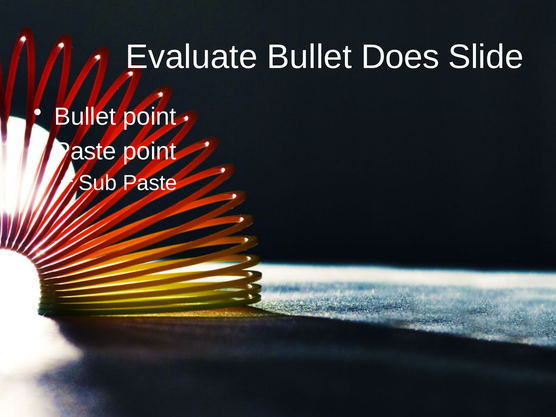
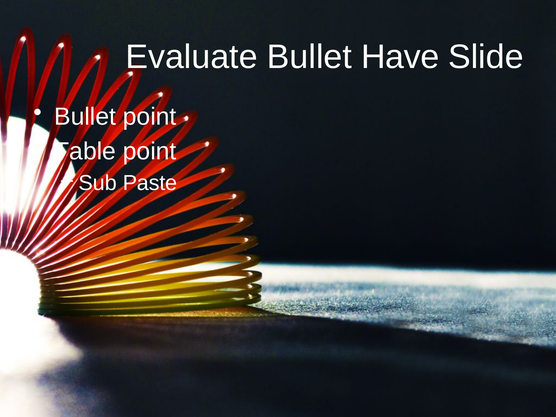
Does: Does -> Have
Paste at (85, 151): Paste -> Table
